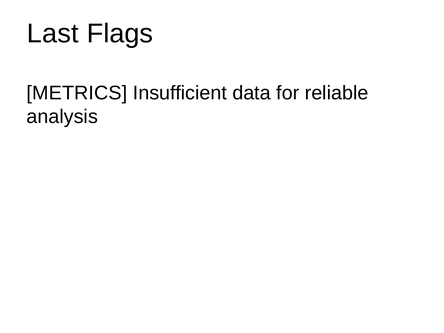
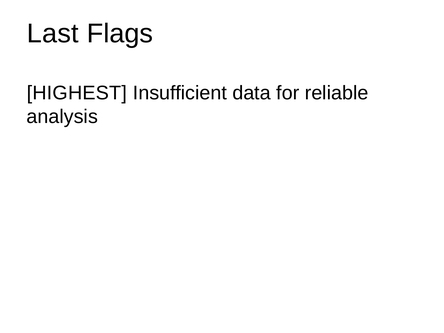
METRICS: METRICS -> HIGHEST
